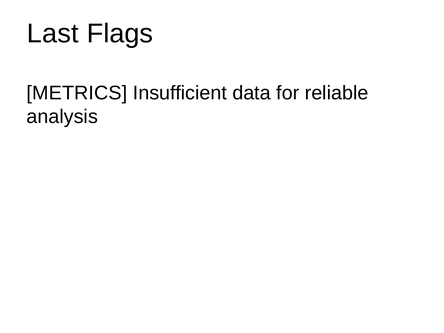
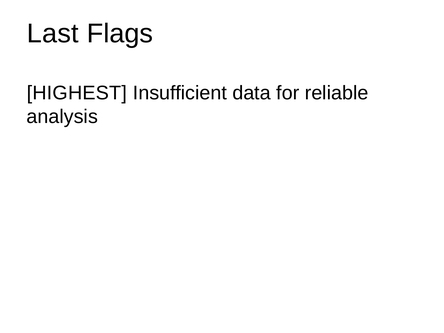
METRICS: METRICS -> HIGHEST
